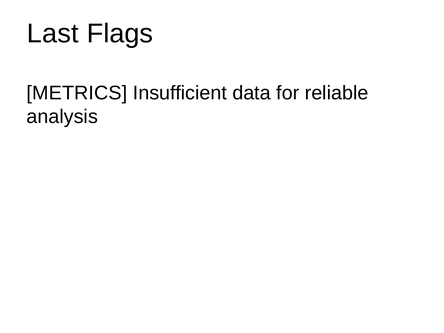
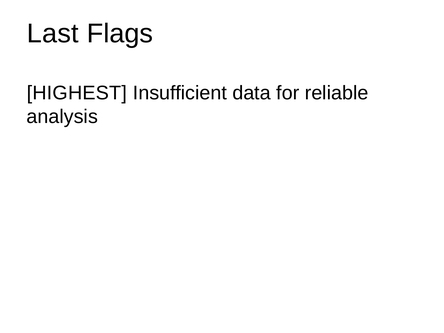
METRICS: METRICS -> HIGHEST
